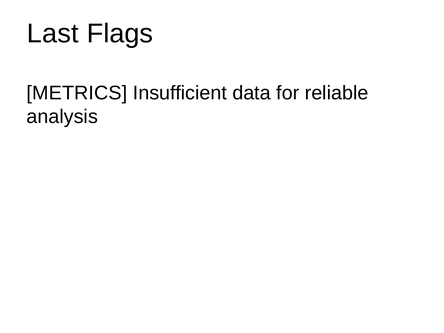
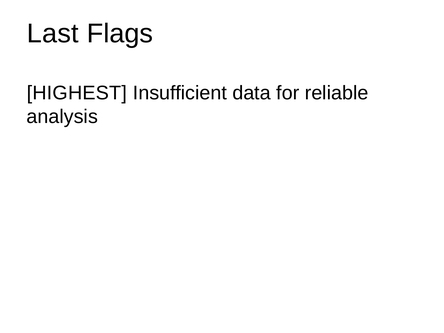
METRICS: METRICS -> HIGHEST
